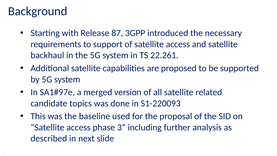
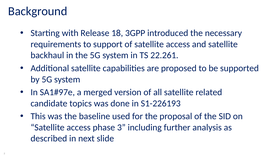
87: 87 -> 18
S1-220093: S1-220093 -> S1-226193
